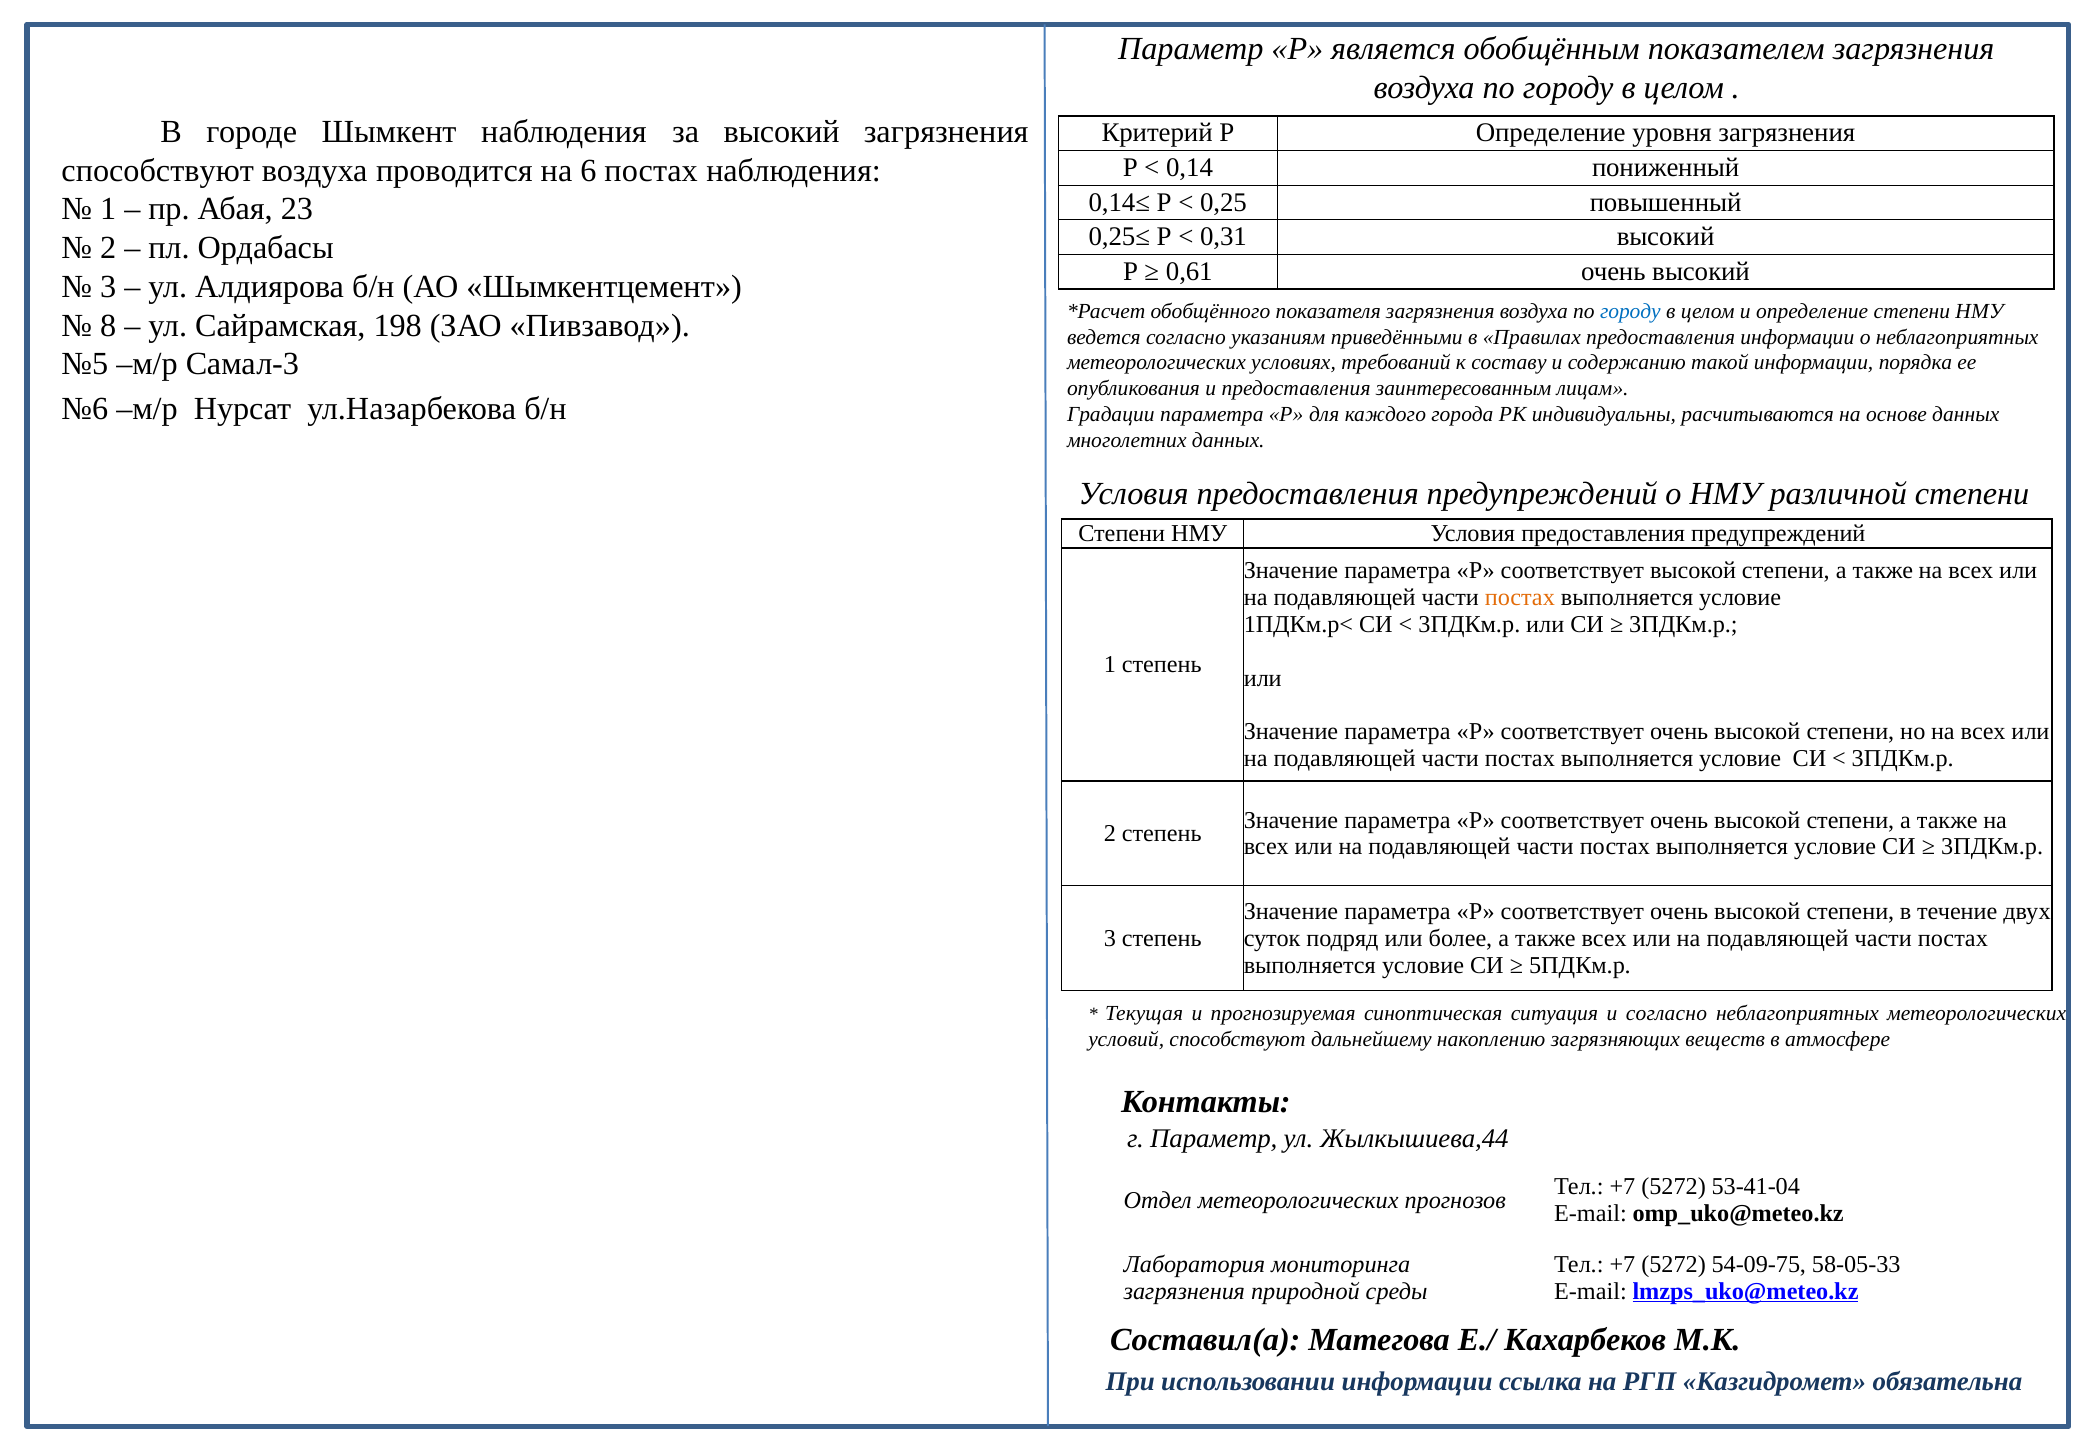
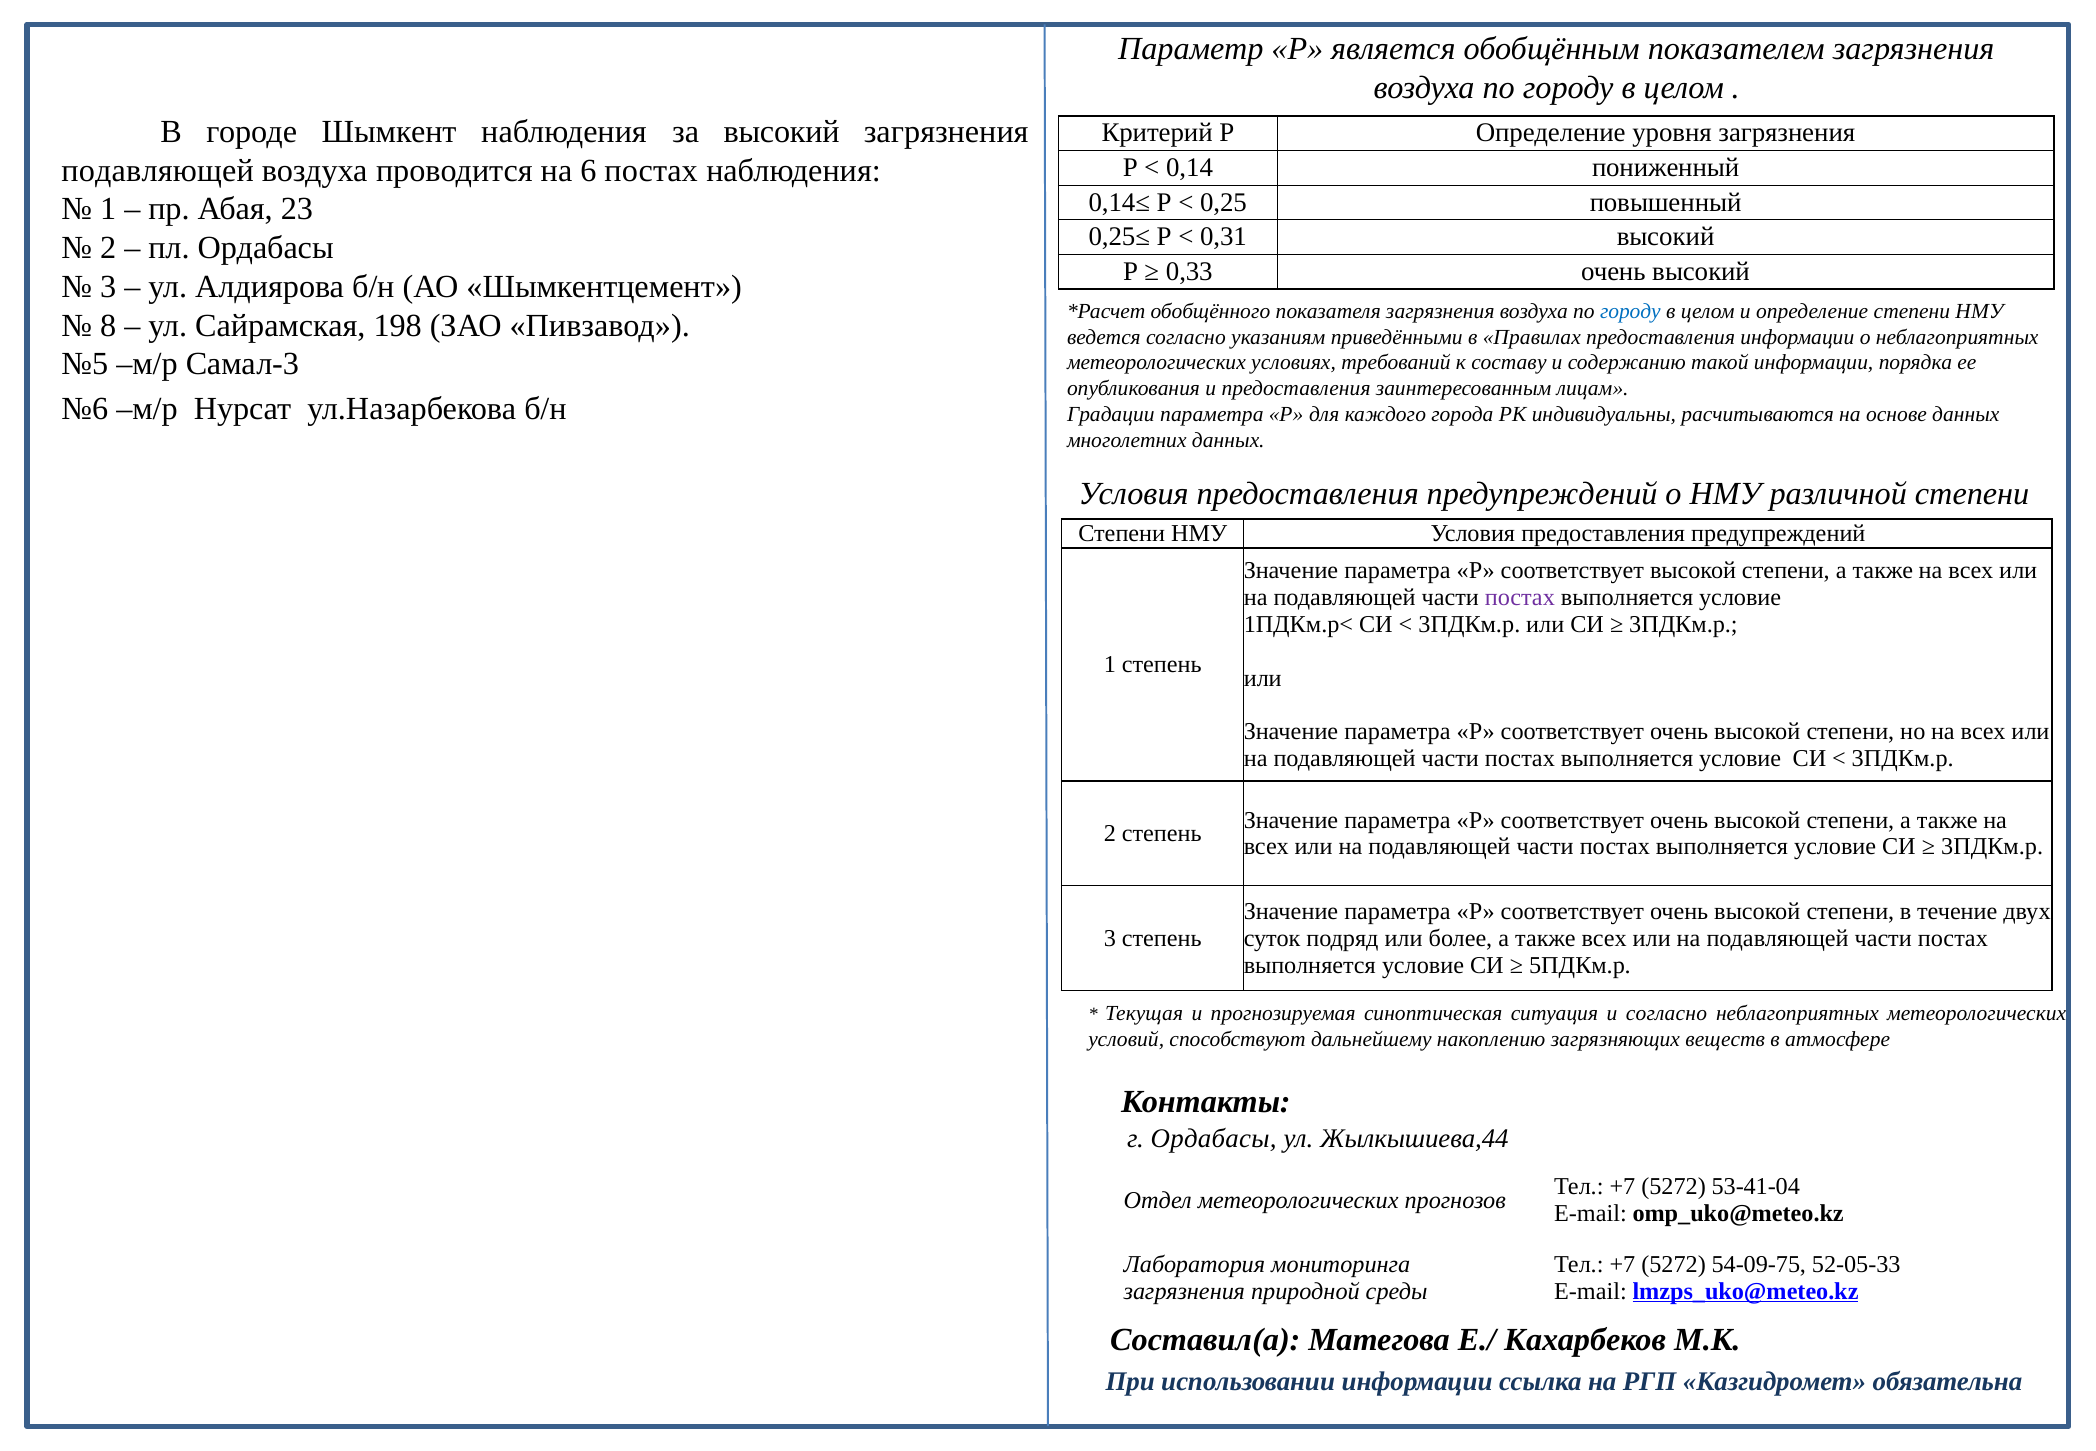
способствуют at (158, 171): способствуют -> подавляющей
0,61: 0,61 -> 0,33
постах at (1520, 598) colour: orange -> purple
г Параметр: Параметр -> Ордабасы
58-05-33: 58-05-33 -> 52-05-33
